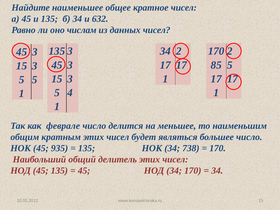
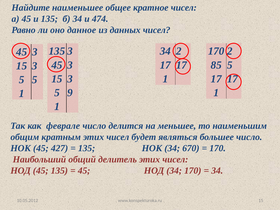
632: 632 -> 474
числам: числам -> данное
4: 4 -> 9
935: 935 -> 427
738: 738 -> 670
